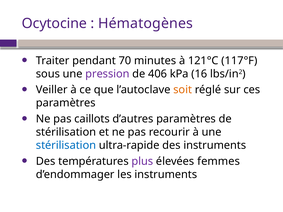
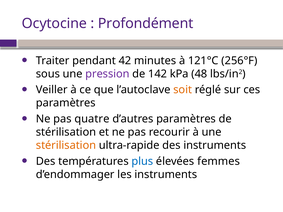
Hématogènes: Hématogènes -> Profondément
70: 70 -> 42
117°F: 117°F -> 256°F
406: 406 -> 142
16: 16 -> 48
caillots: caillots -> quatre
stérilisation at (66, 145) colour: blue -> orange
plus colour: purple -> blue
